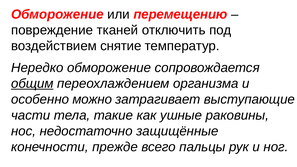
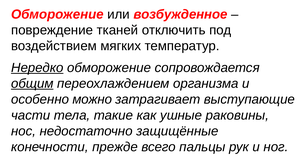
перемещению: перемещению -> возбужденное
снятие: снятие -> мягких
Нередко underline: none -> present
